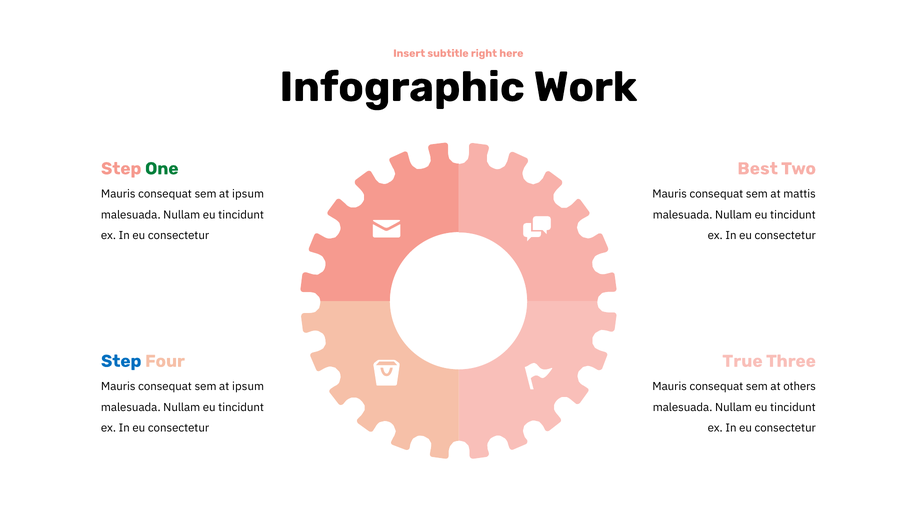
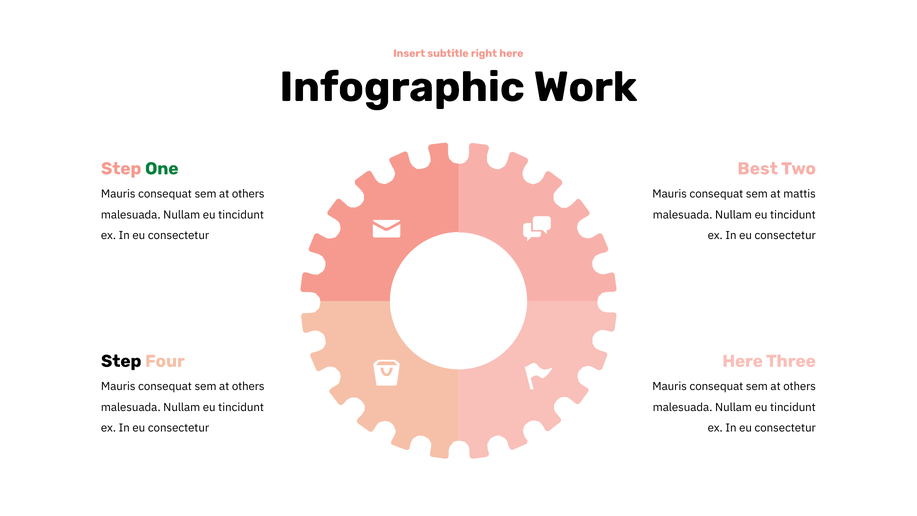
ipsum at (248, 194): ipsum -> others
Step at (121, 361) colour: blue -> black
True at (743, 361): True -> Here
ipsum at (248, 386): ipsum -> others
